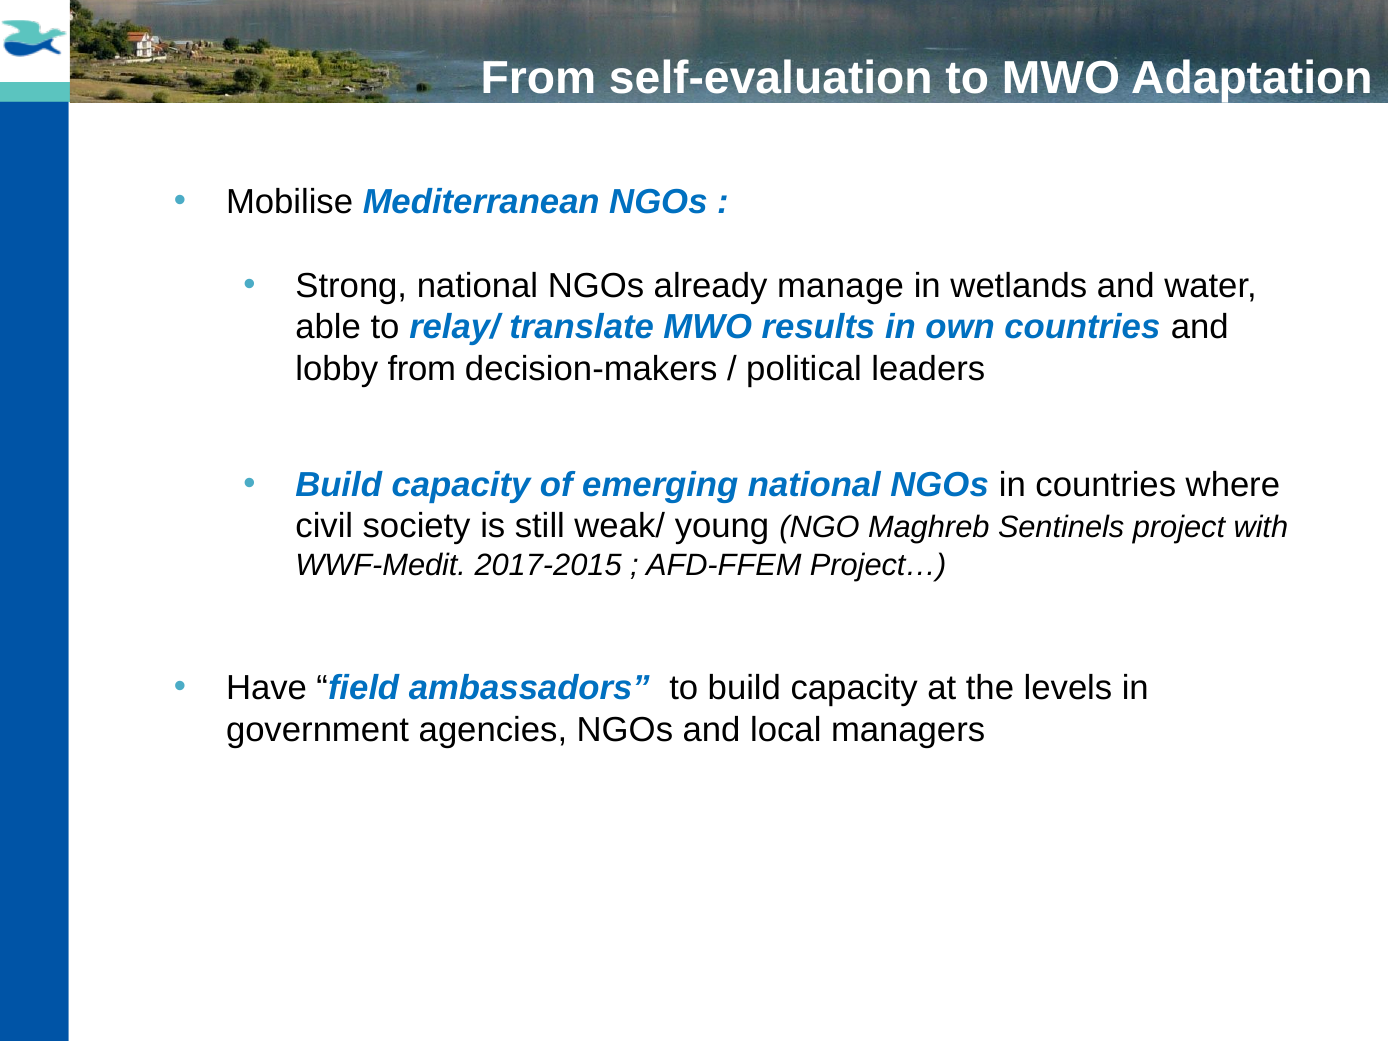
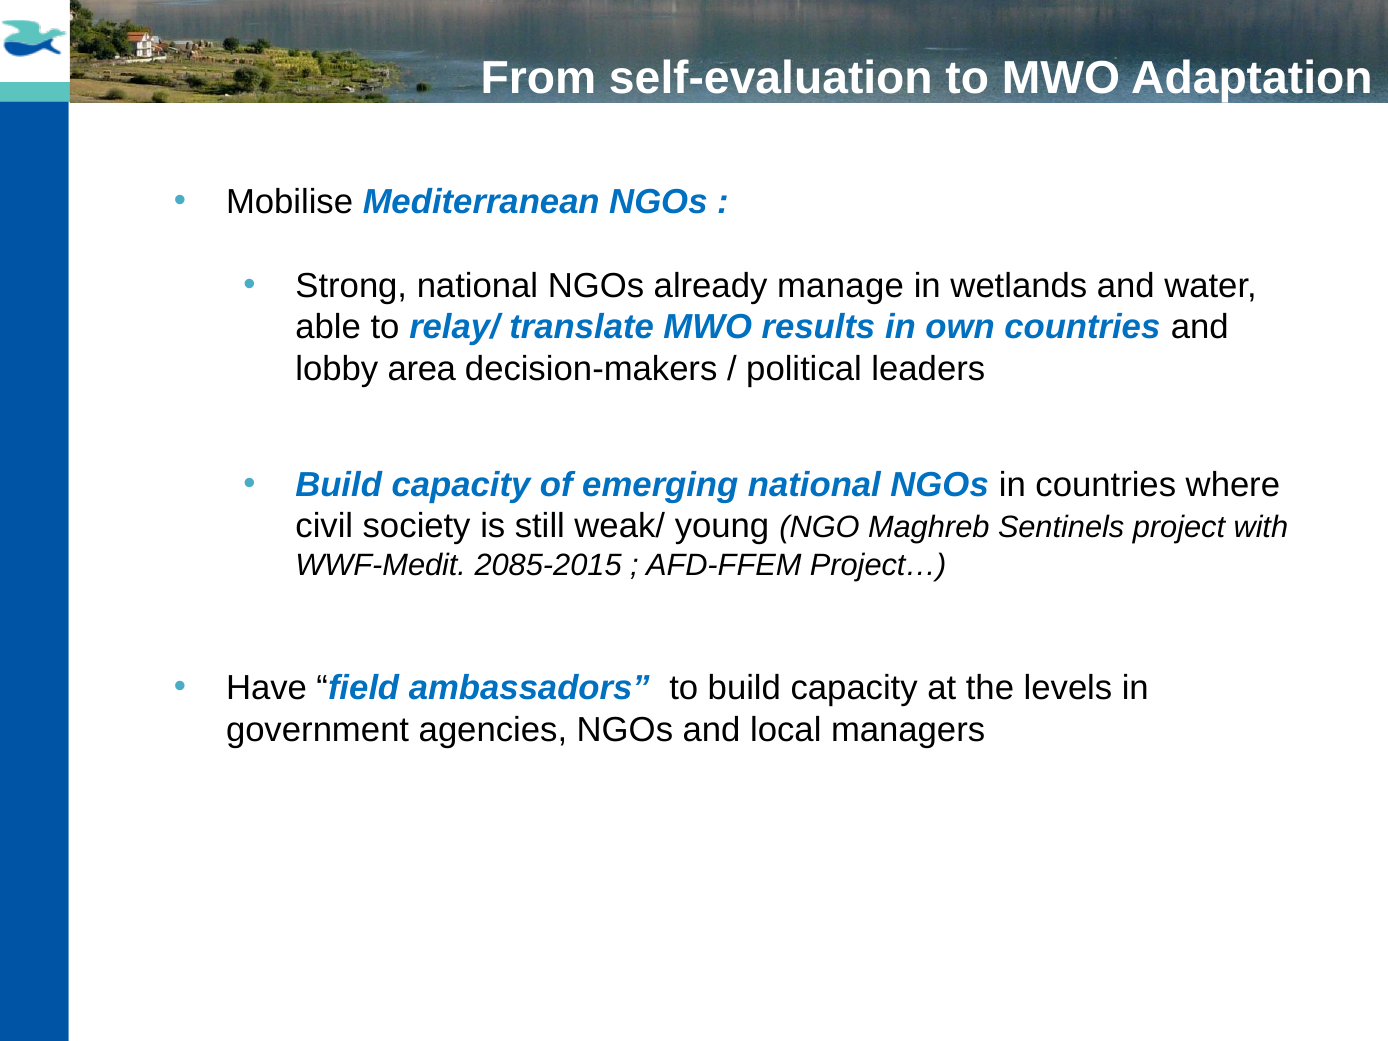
lobby from: from -> area
2017-2015: 2017-2015 -> 2085-2015
